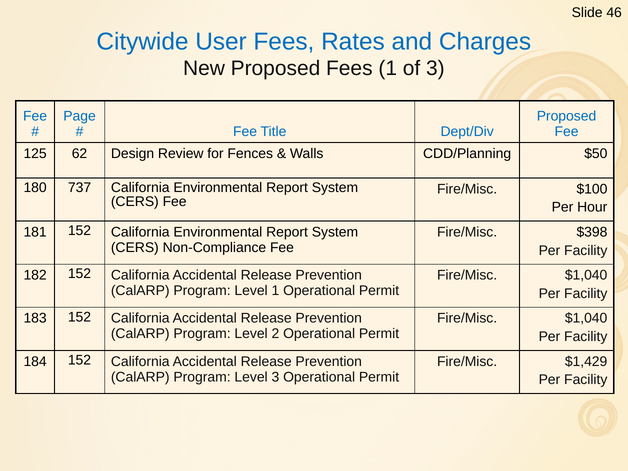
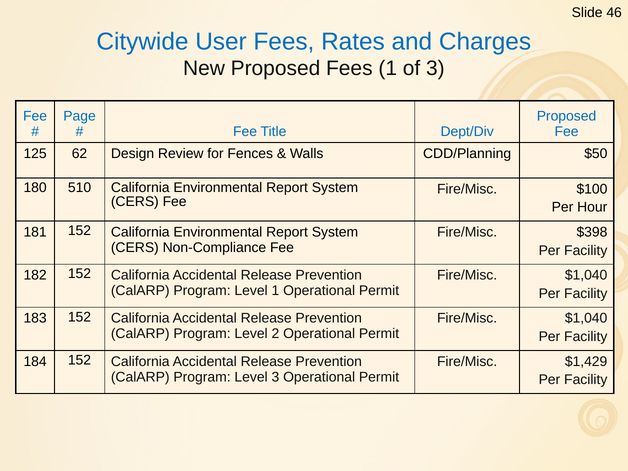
737: 737 -> 510
